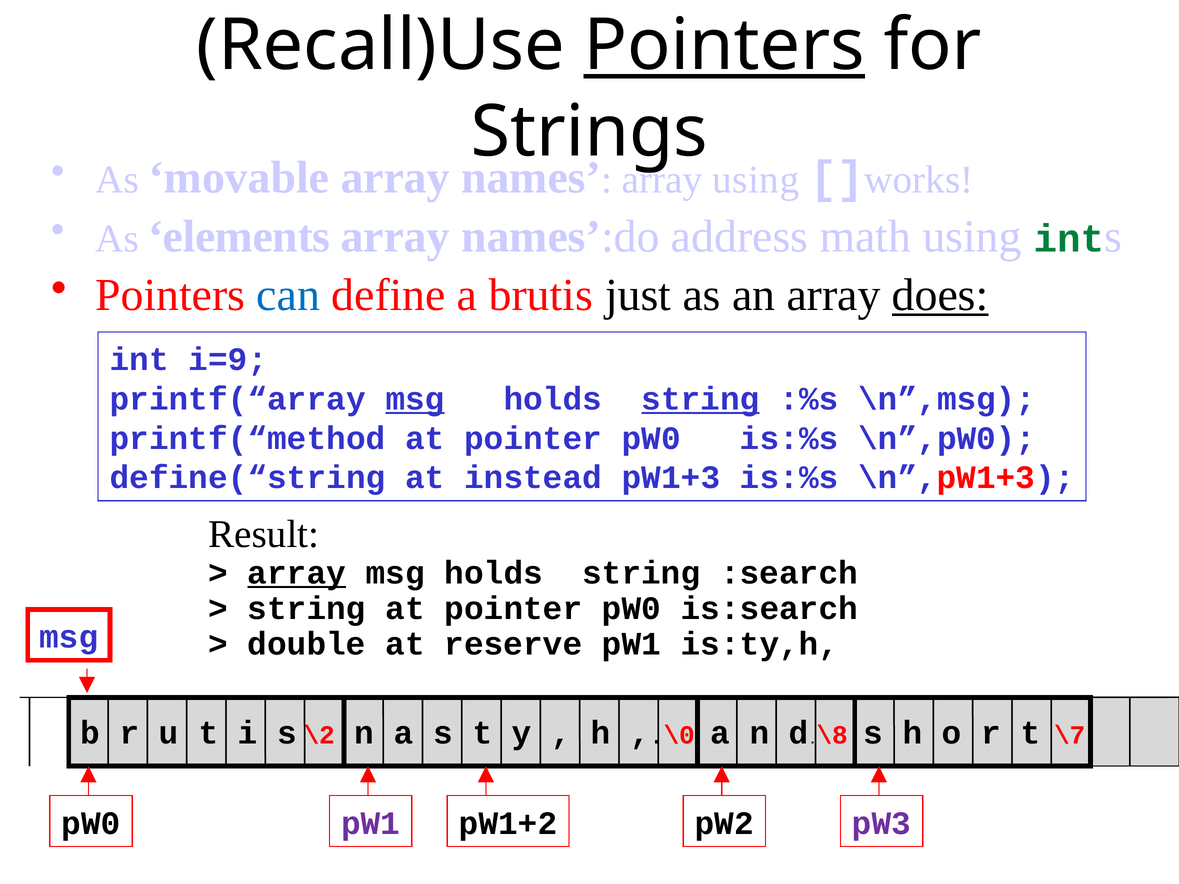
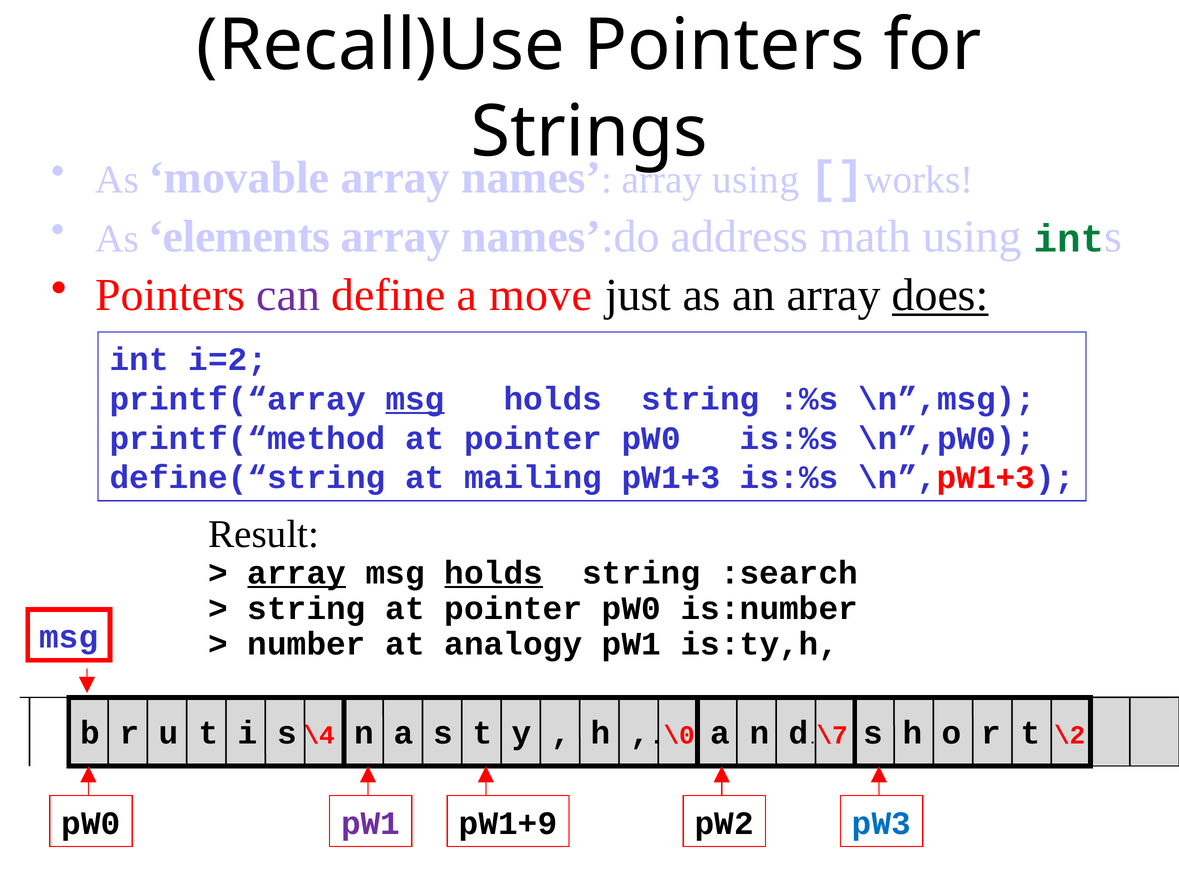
Pointers at (724, 45) underline: present -> none
can colour: blue -> purple
brutis: brutis -> move
i=9: i=9 -> i=2
string at (700, 399) underline: present -> none
instead: instead -> mailing
holds at (494, 573) underline: none -> present
is:search: is:search -> is:number
double: double -> number
reserve: reserve -> analogy
\2: \2 -> \4
\8: \8 -> \7
\7: \7 -> \2
pW1+2: pW1+2 -> pW1+9
pW3 colour: purple -> blue
